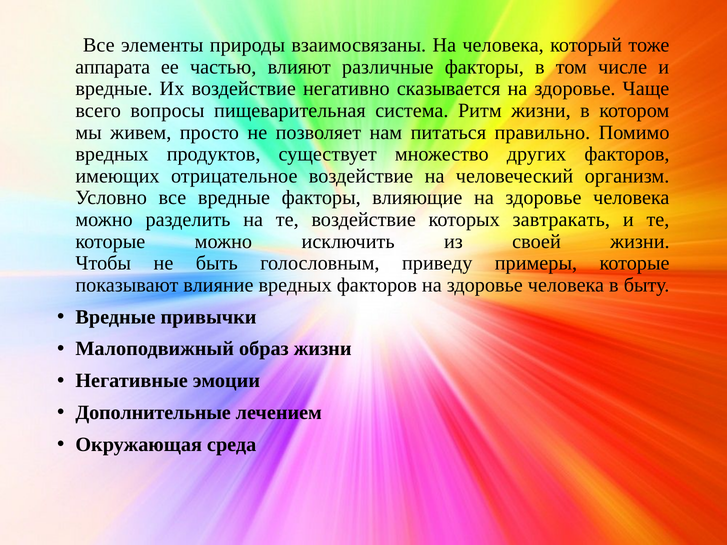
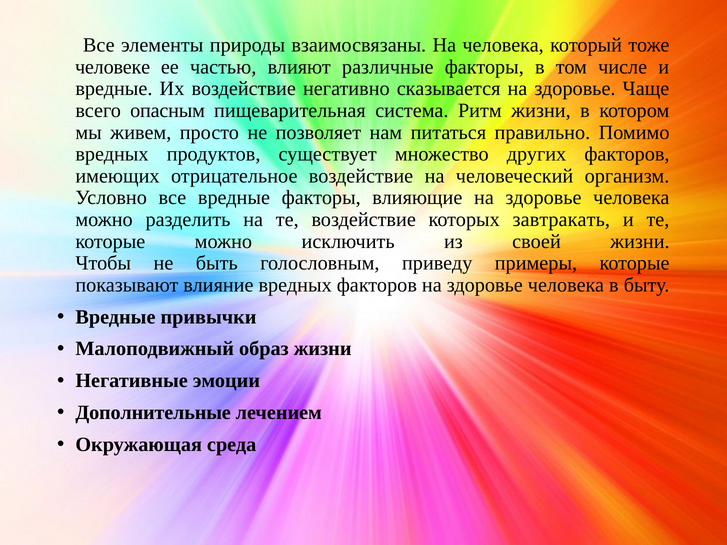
аппарата: аппарата -> человеке
вопросы: вопросы -> опасным
